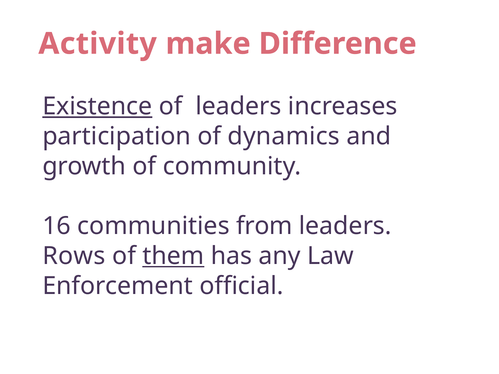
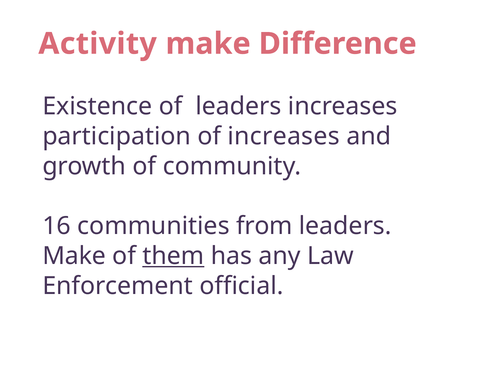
Existence underline: present -> none
of dynamics: dynamics -> increases
Rows at (74, 256): Rows -> Make
